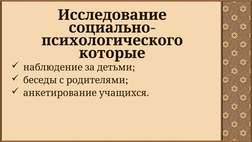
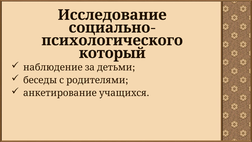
которые: которые -> который
